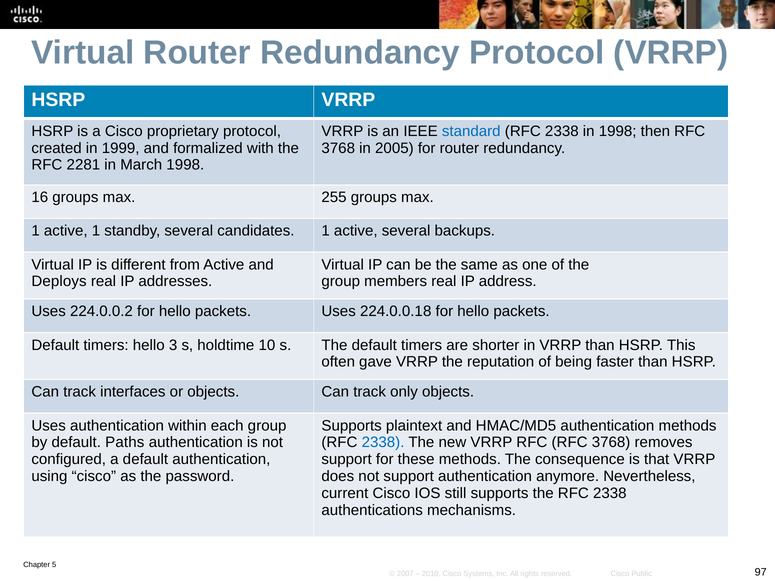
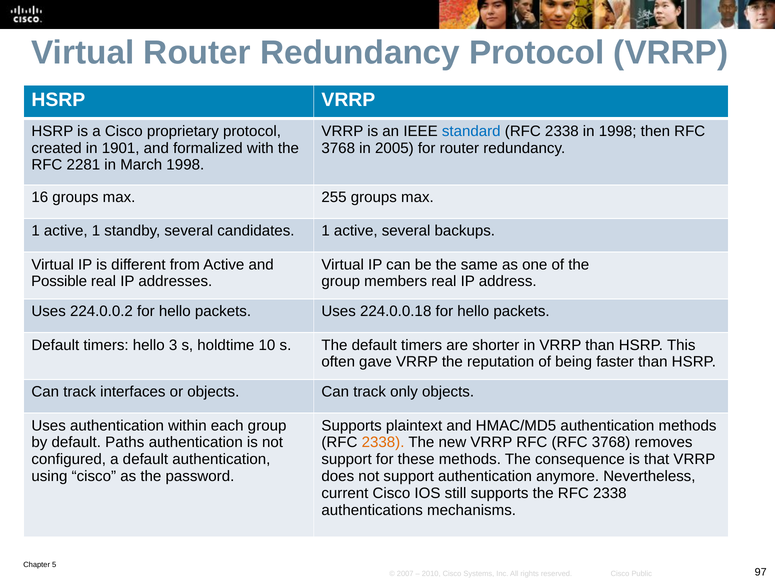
1999: 1999 -> 1901
Deploys: Deploys -> Possible
2338 at (383, 443) colour: blue -> orange
